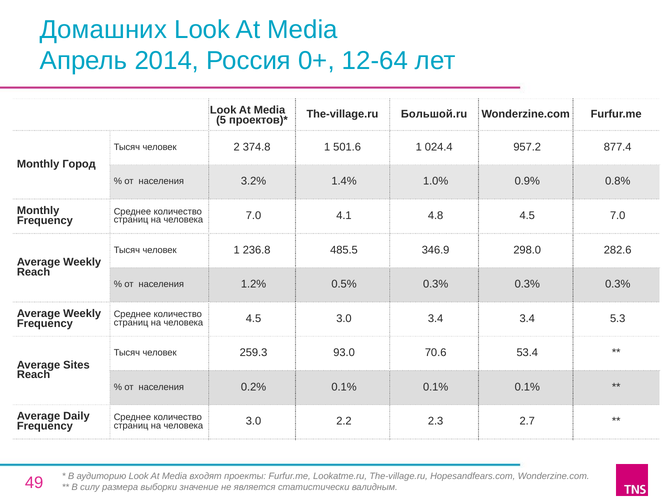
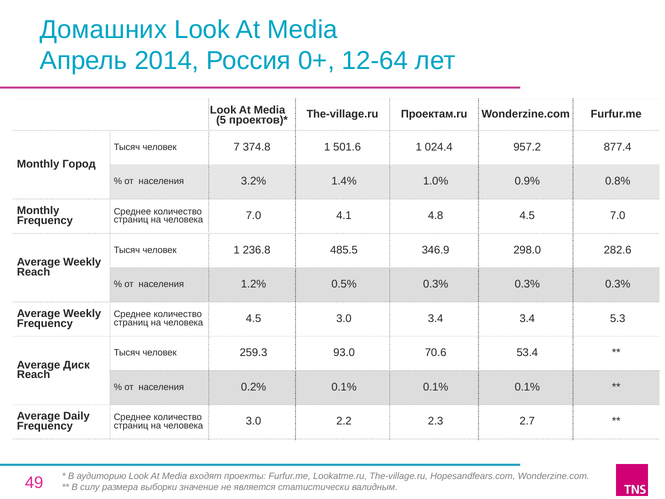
Большой.ru: Большой.ru -> Проектам.ru
2: 2 -> 7
Sites: Sites -> Диск
